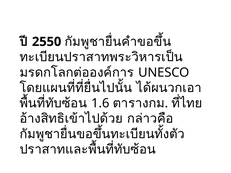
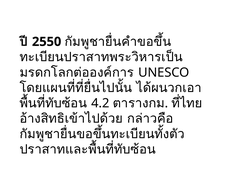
1.6: 1.6 -> 4.2
